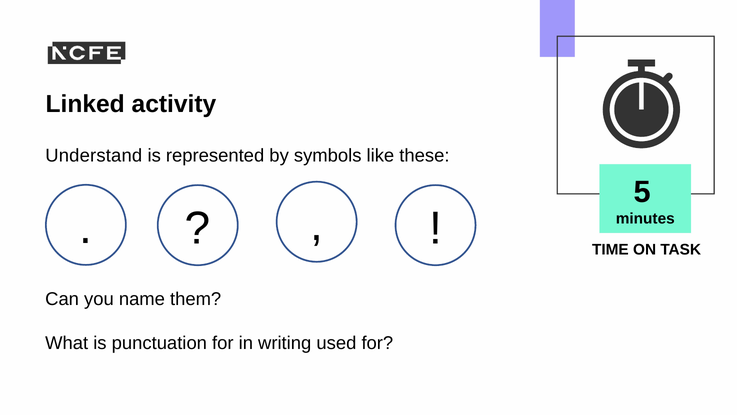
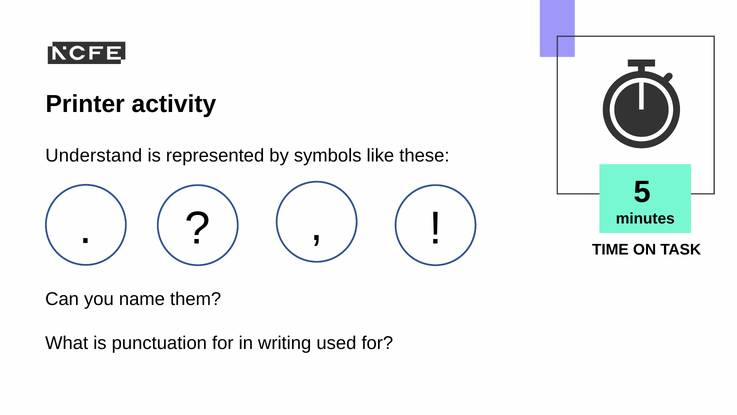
Linked: Linked -> Printer
